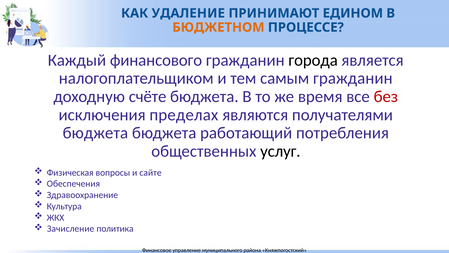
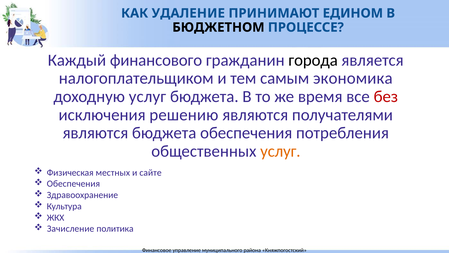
БЮДЖЕТНОМ colour: orange -> black
самым гражданин: гражданин -> экономика
доходную счёте: счёте -> услуг
пределах: пределах -> решению
бюджета at (95, 133): бюджета -> являются
бюджета работающий: работающий -> обеспечения
услуг at (280, 151) colour: black -> orange
вопросы: вопросы -> местных
